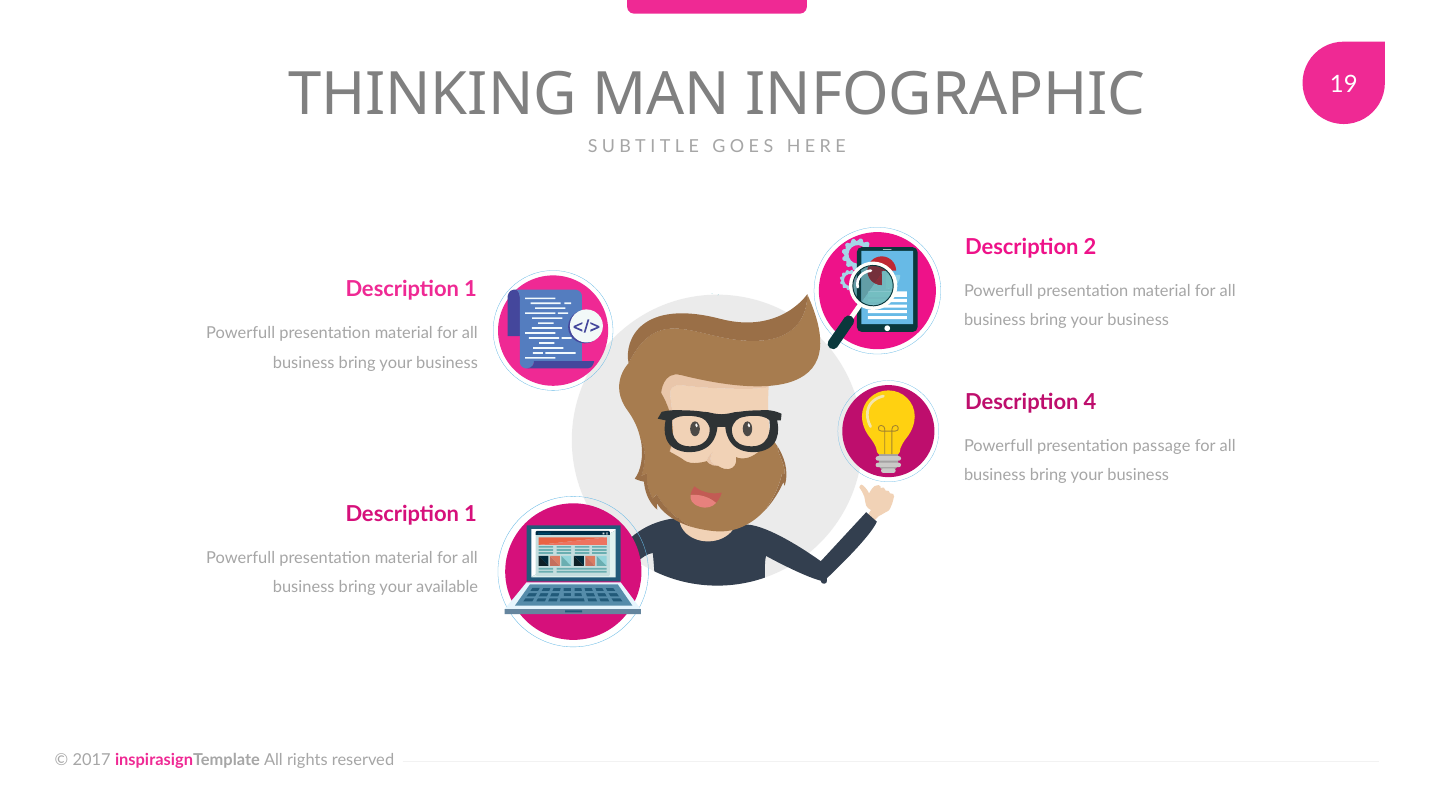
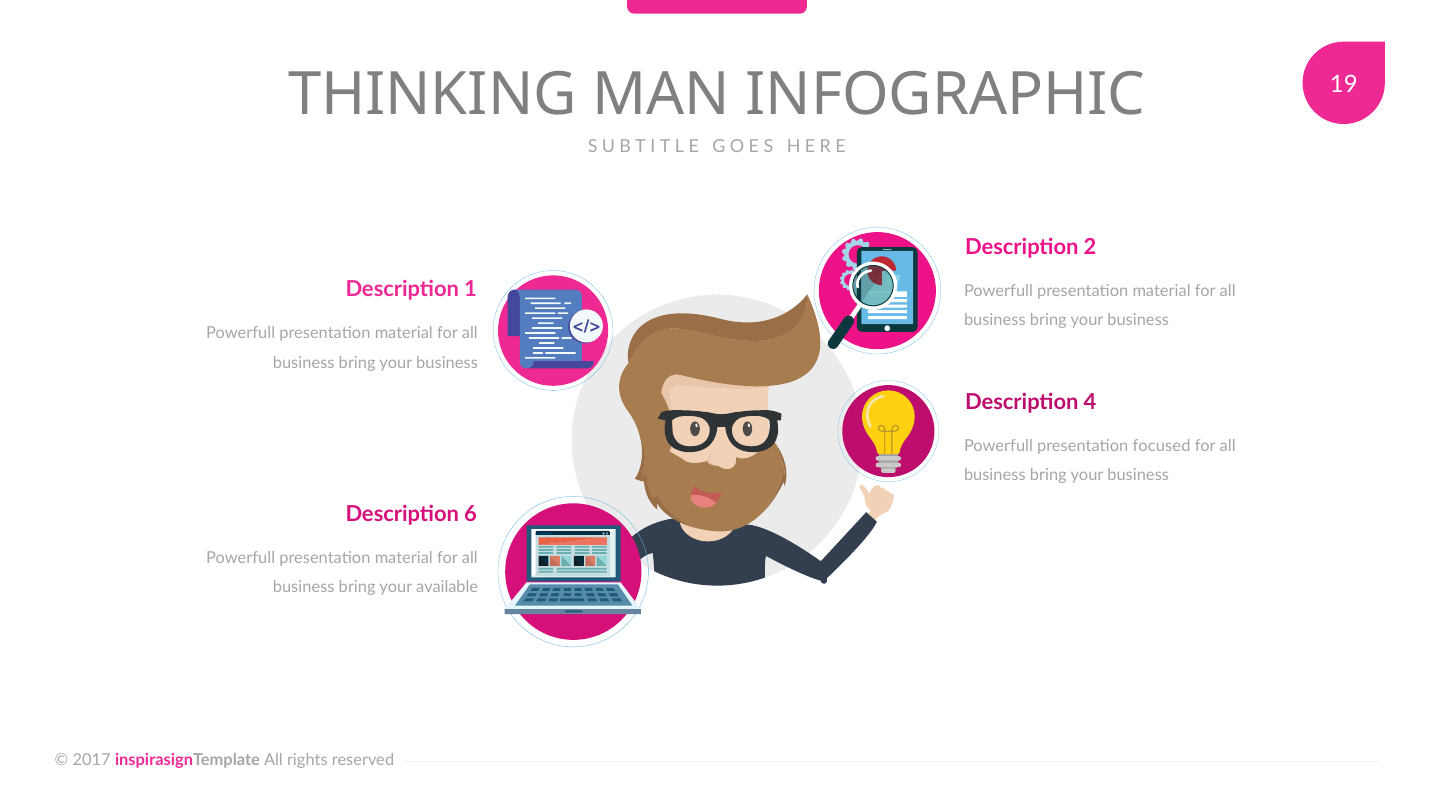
passage: passage -> focused
1 at (471, 514): 1 -> 6
